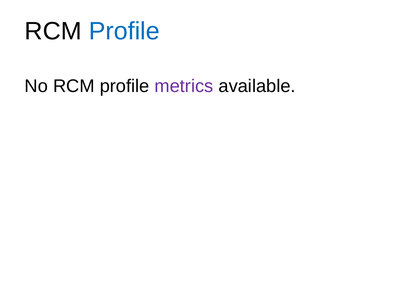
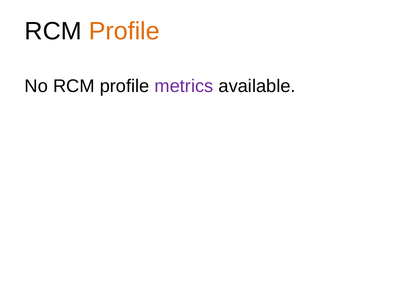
Profile at (124, 31) colour: blue -> orange
